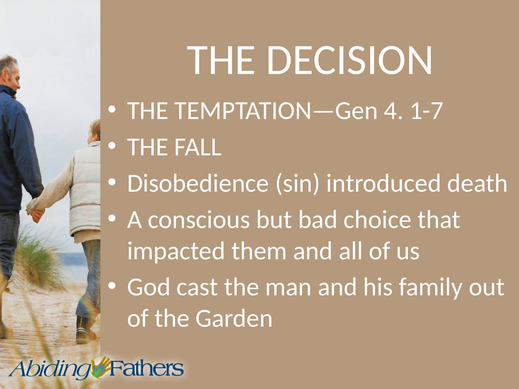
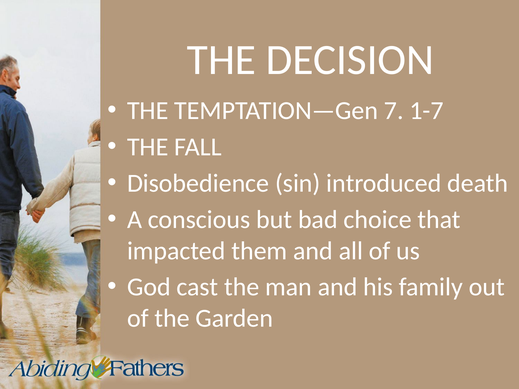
4: 4 -> 7
